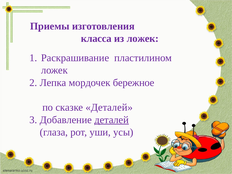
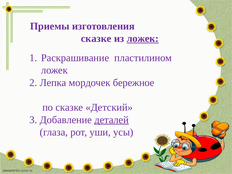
класса at (96, 39): класса -> сказке
ложек at (143, 39) underline: none -> present
сказке Деталей: Деталей -> Детский
